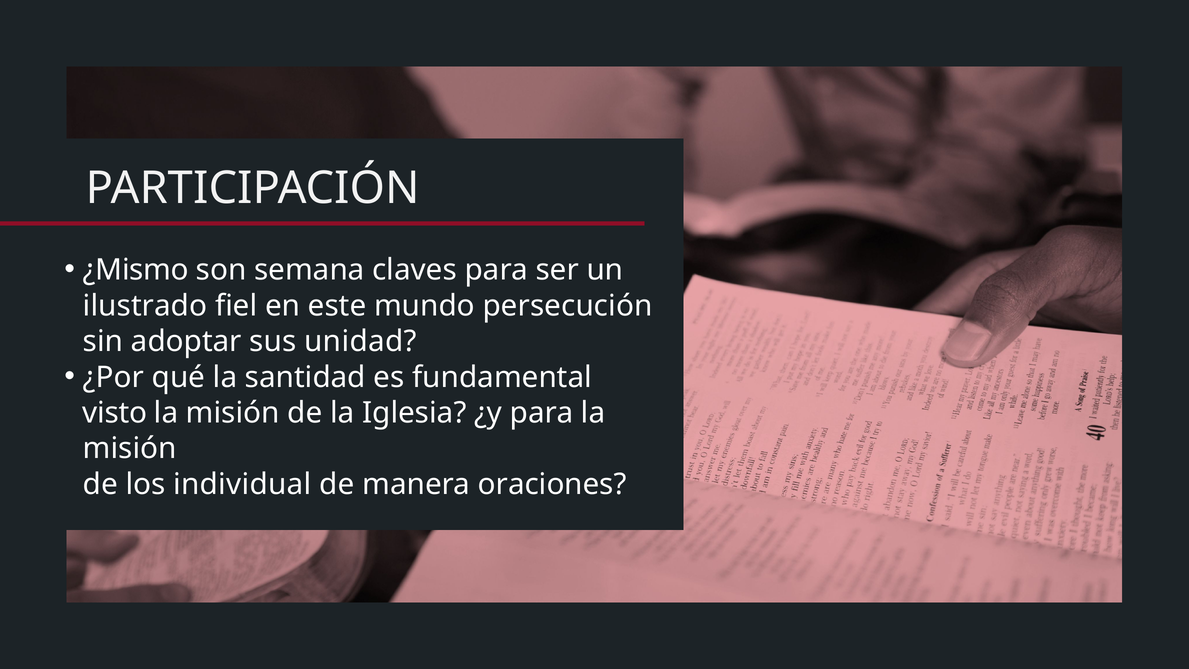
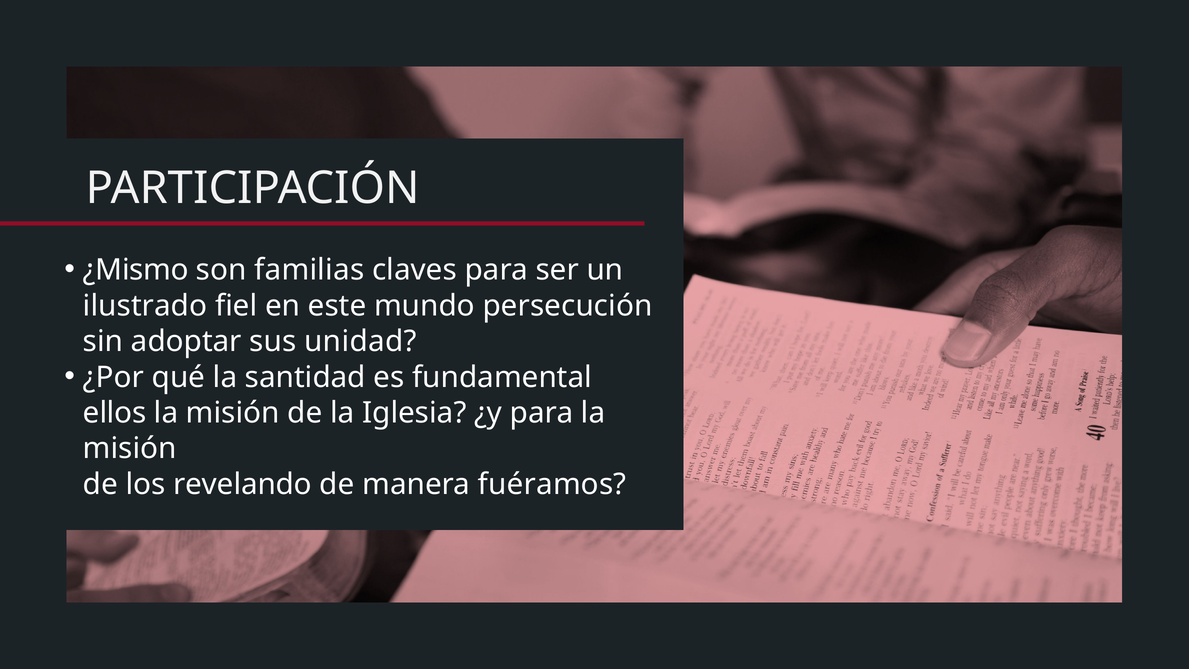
semana: semana -> familias
visto: visto -> ellos
individual: individual -> revelando
oraciones: oraciones -> fuéramos
